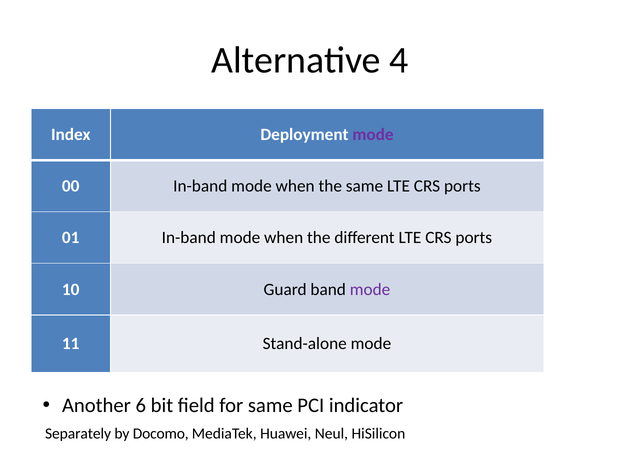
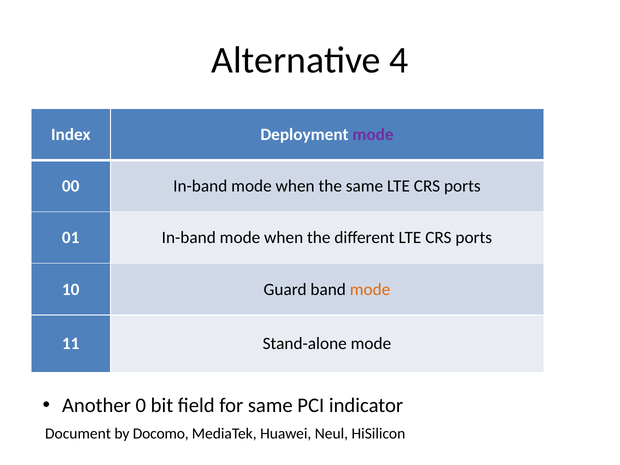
mode at (370, 289) colour: purple -> orange
6: 6 -> 0
Separately: Separately -> Document
